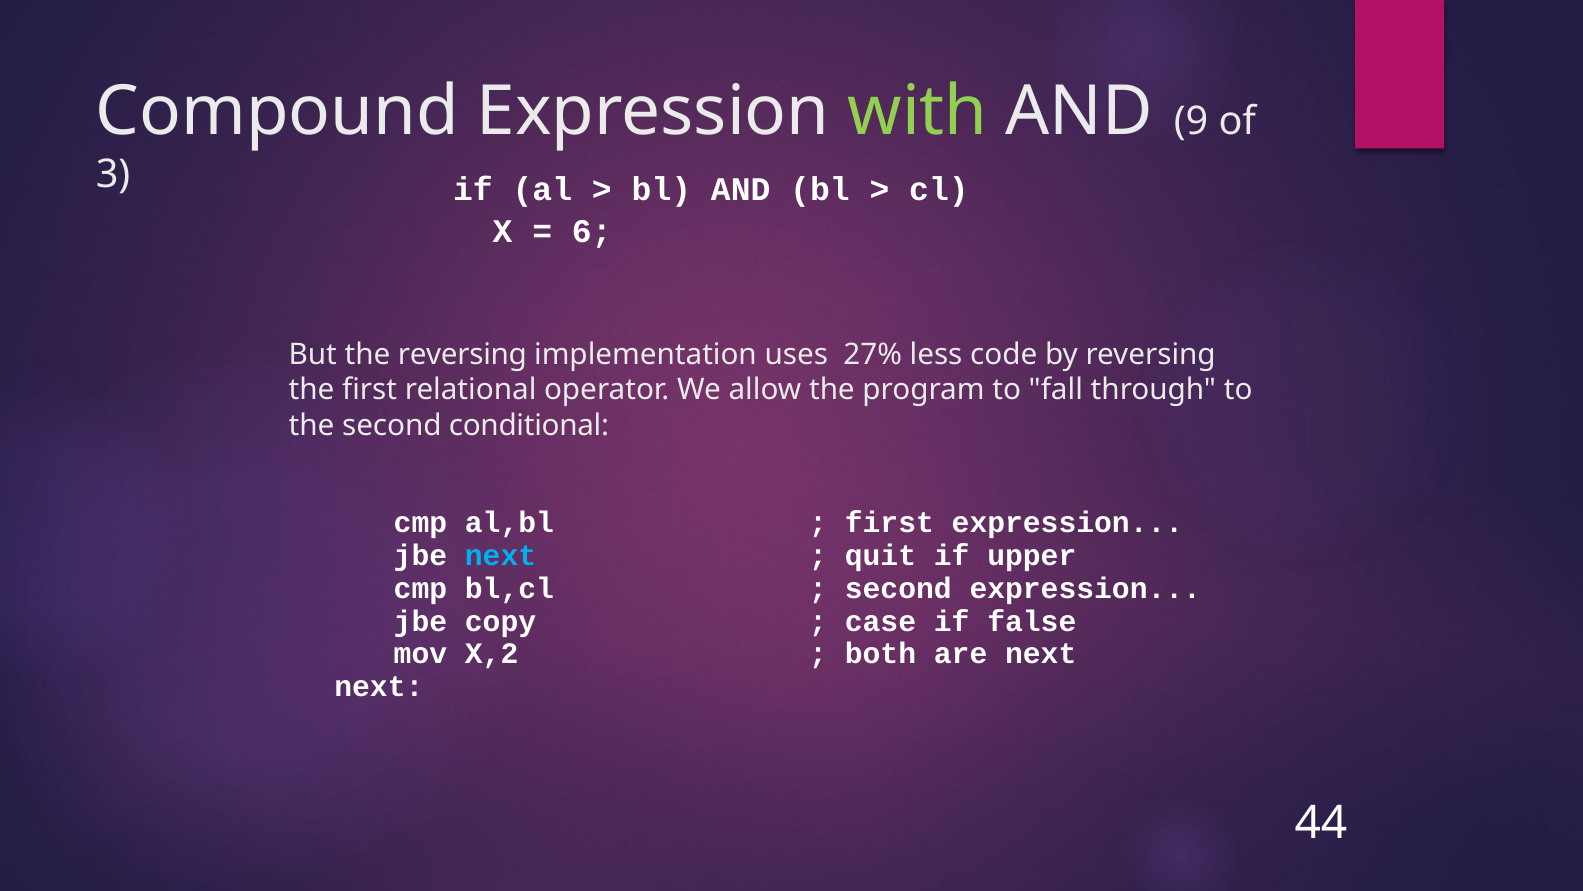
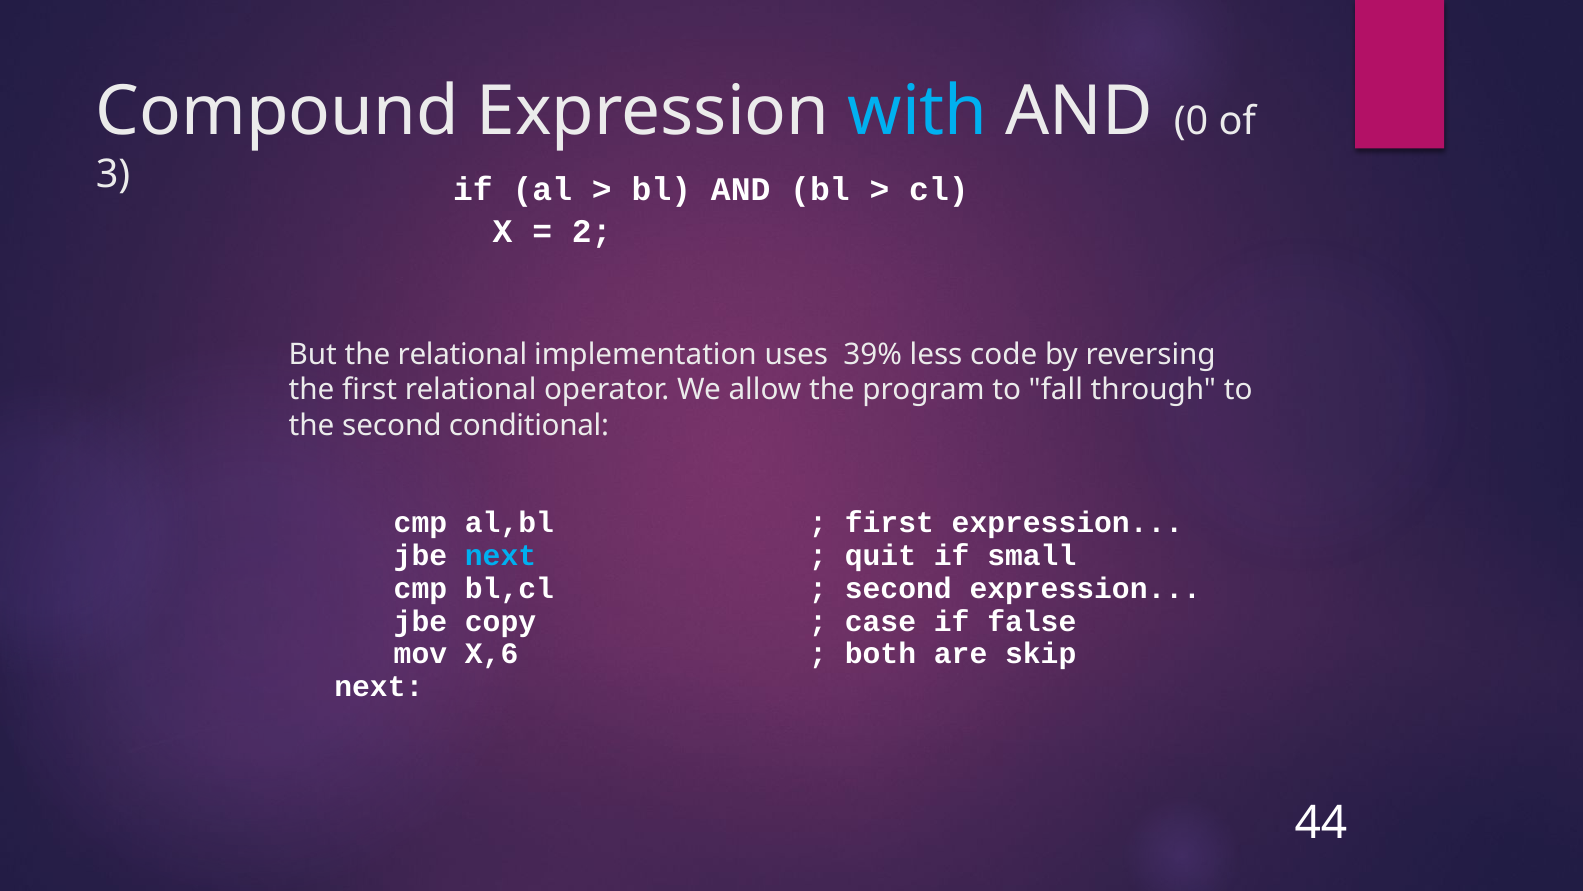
with colour: light green -> light blue
9: 9 -> 0
6: 6 -> 2
the reversing: reversing -> relational
27%: 27% -> 39%
upper: upper -> small
X,2: X,2 -> X,6
are next: next -> skip
